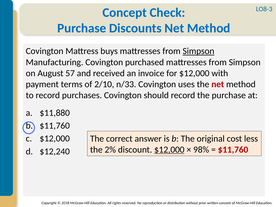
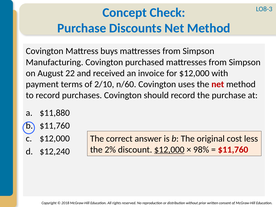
Simpson at (198, 51) underline: present -> none
57: 57 -> 22
n/33: n/33 -> n/60
